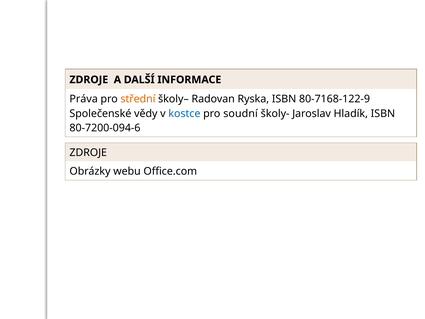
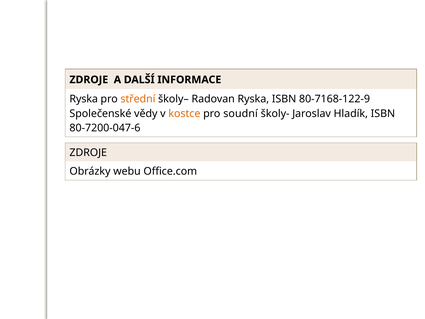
Práva at (84, 99): Práva -> Ryska
kostce colour: blue -> orange
80-7200-094-6: 80-7200-094-6 -> 80-7200-047-6
